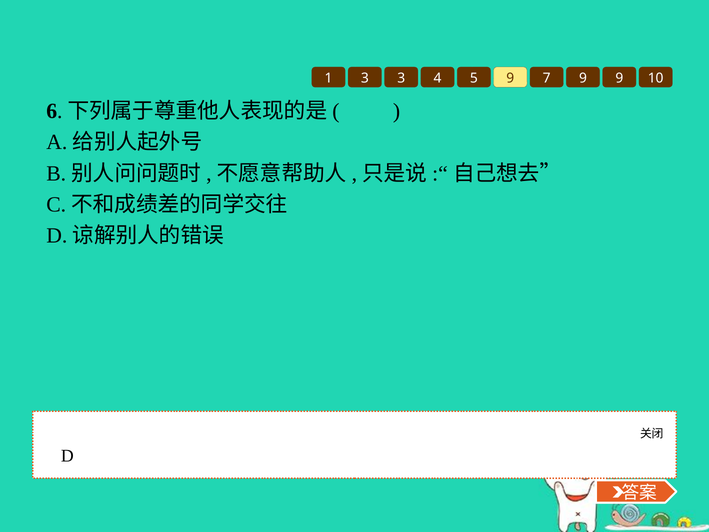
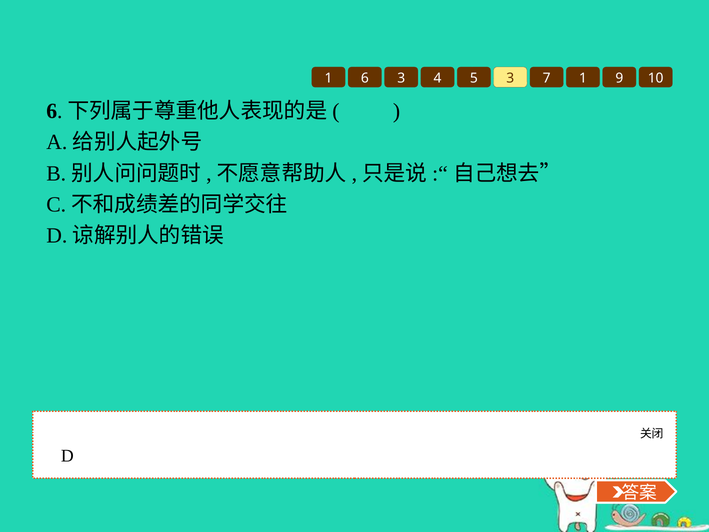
1 3: 3 -> 6
5 9: 9 -> 3
7 9: 9 -> 1
